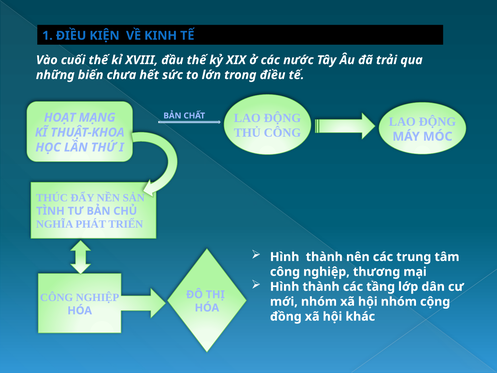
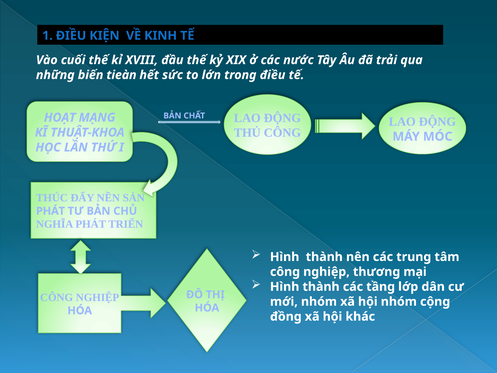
chưa: chưa -> tieàn
TÌNH at (50, 211): TÌNH -> PHÁT
